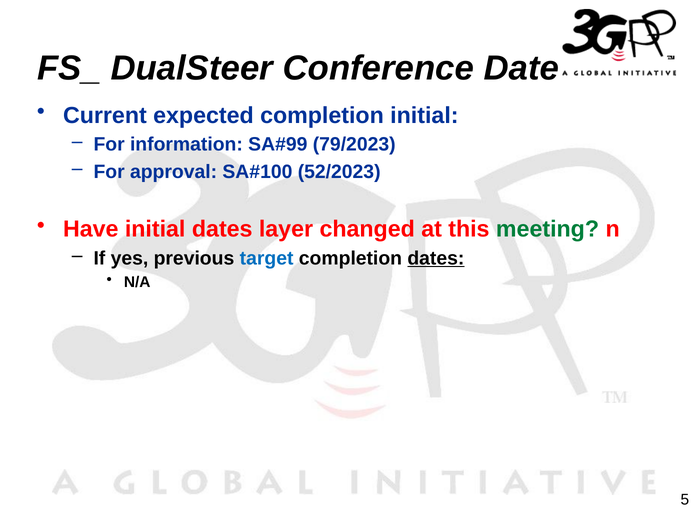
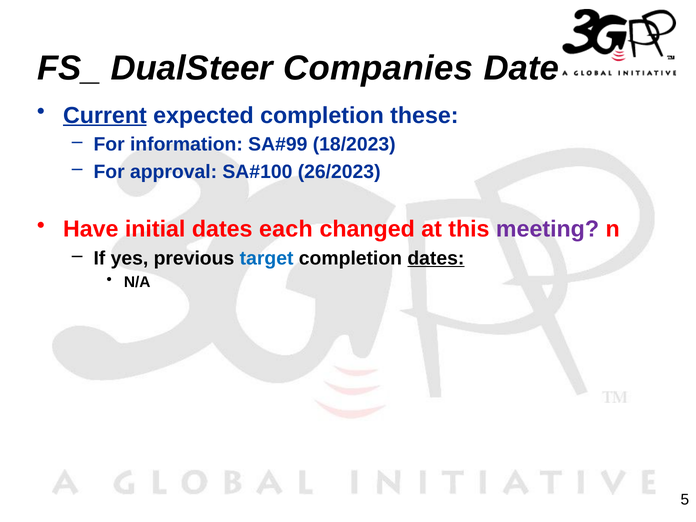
Conference: Conference -> Companies
Current underline: none -> present
completion initial: initial -> these
79/2023: 79/2023 -> 18/2023
52/2023: 52/2023 -> 26/2023
layer: layer -> each
meeting colour: green -> purple
